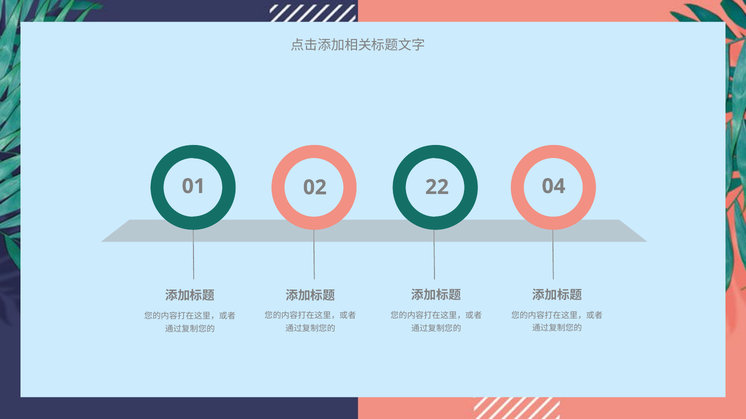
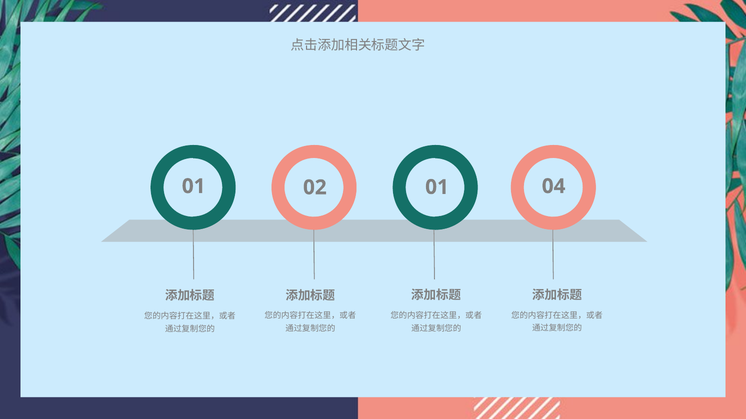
01 22: 22 -> 01
